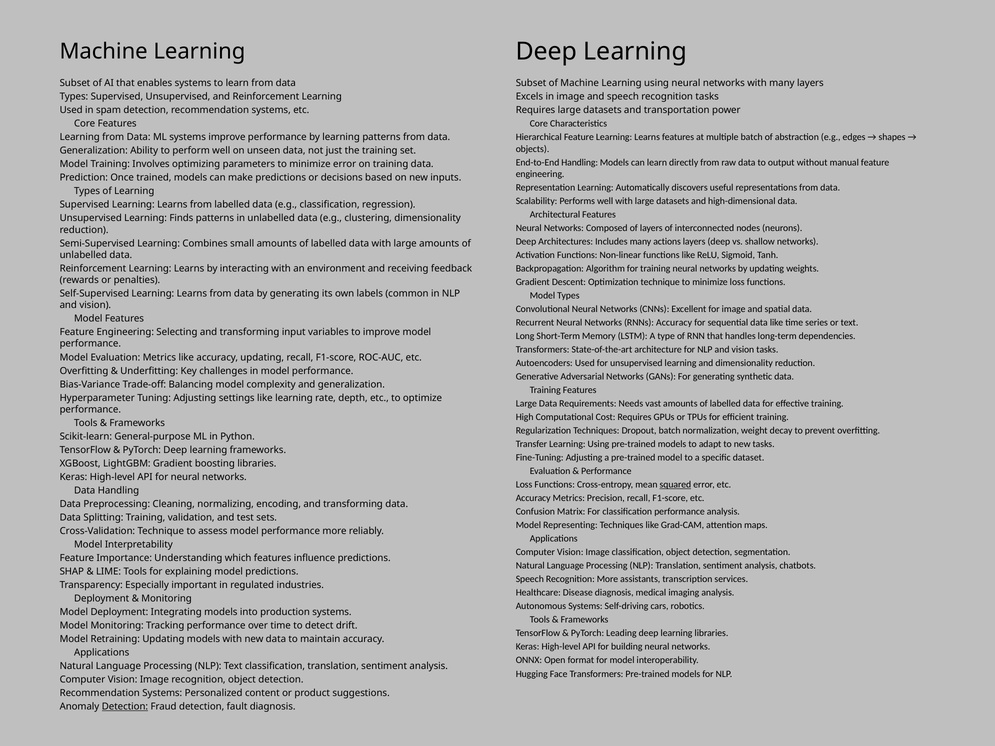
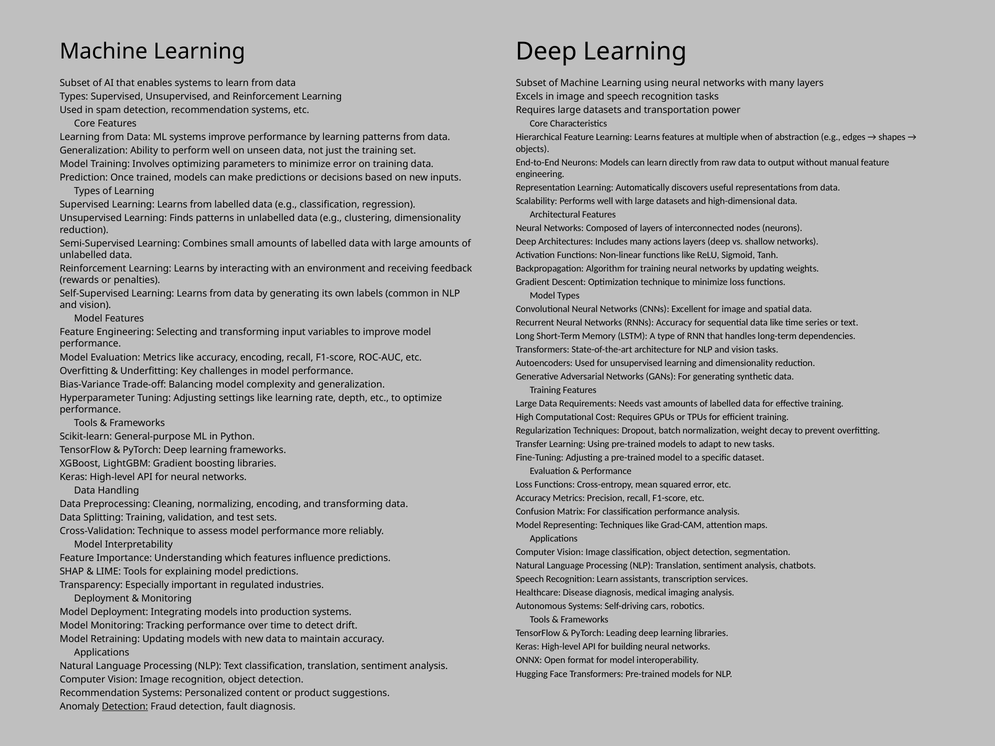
multiple batch: batch -> when
End-to-End Handling: Handling -> Neurons
accuracy updating: updating -> encoding
squared underline: present -> none
Recognition More: More -> Learn
